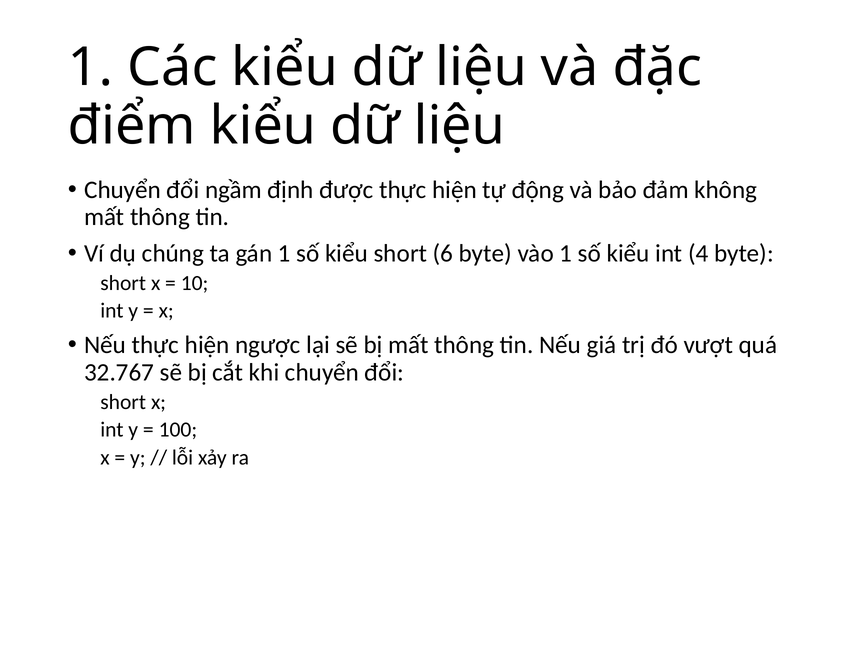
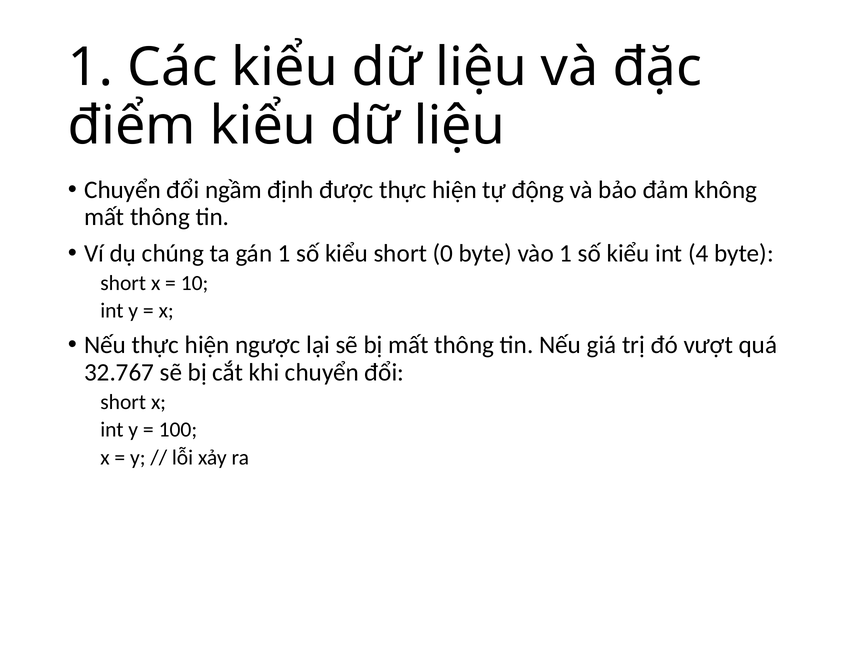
6: 6 -> 0
